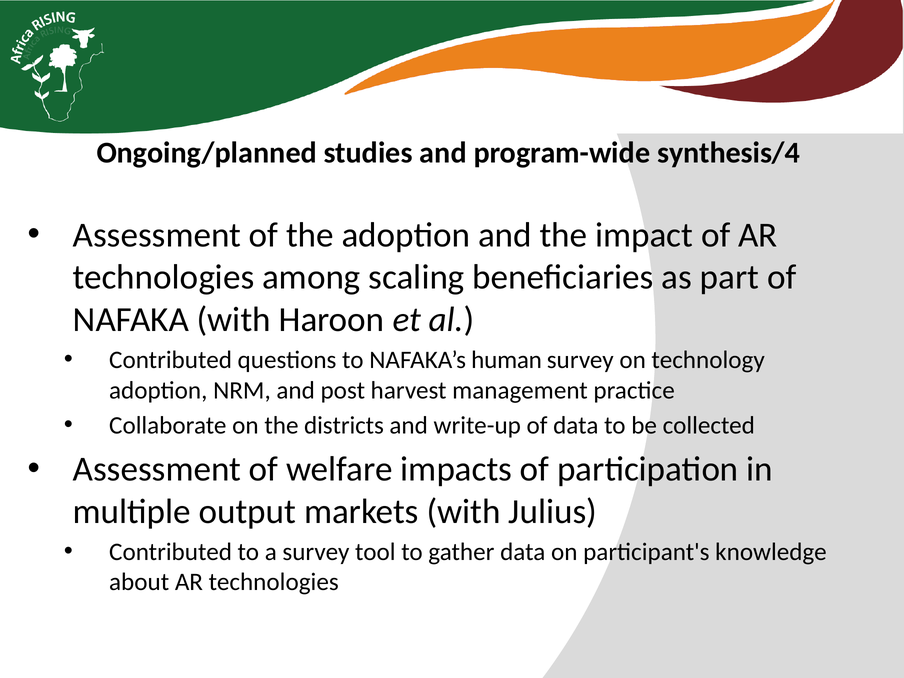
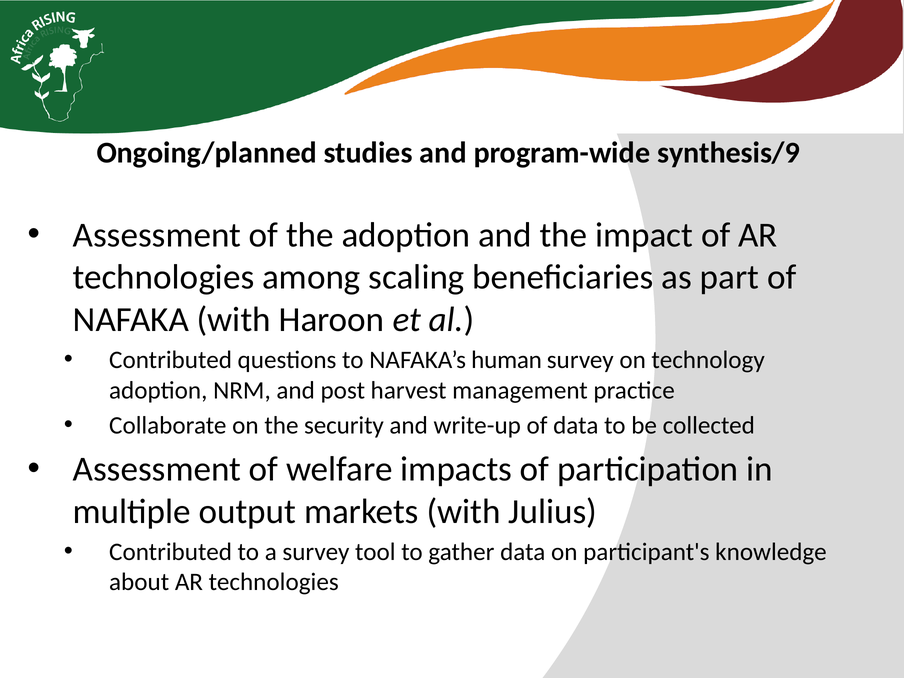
synthesis/4: synthesis/4 -> synthesis/9
districts: districts -> security
